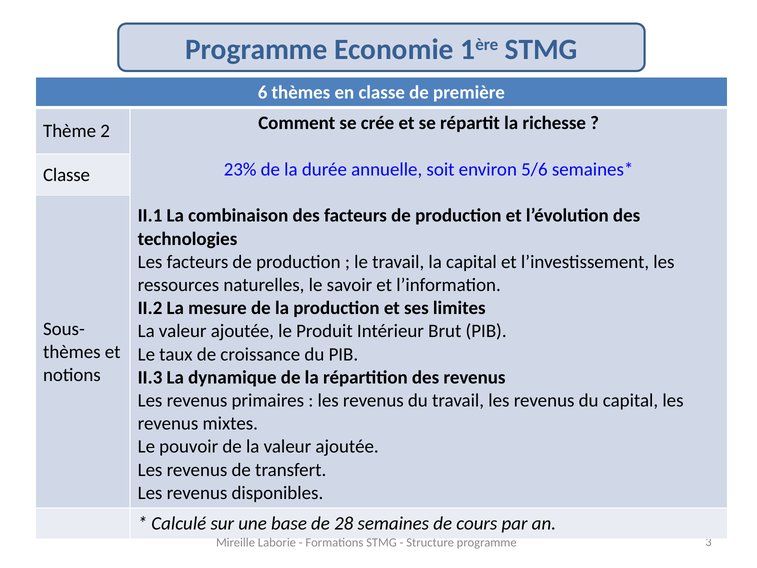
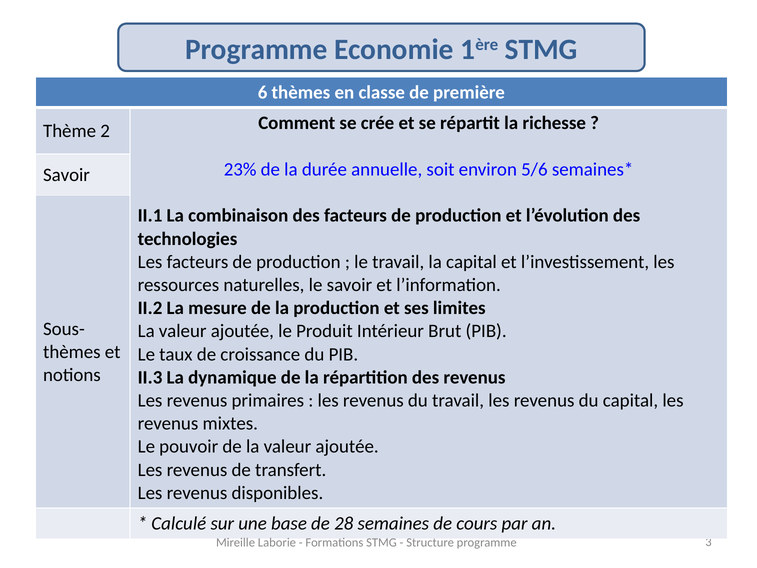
Classe at (67, 175): Classe -> Savoir
